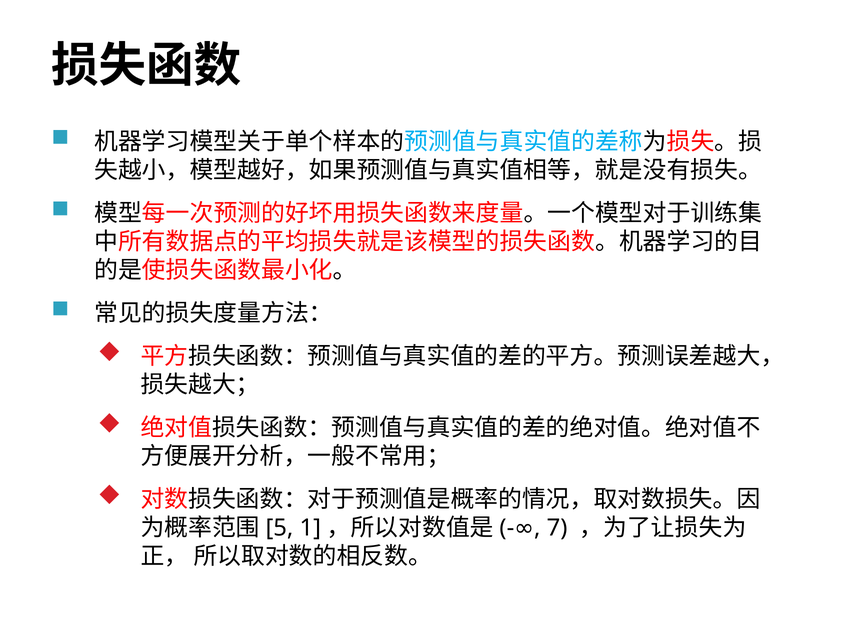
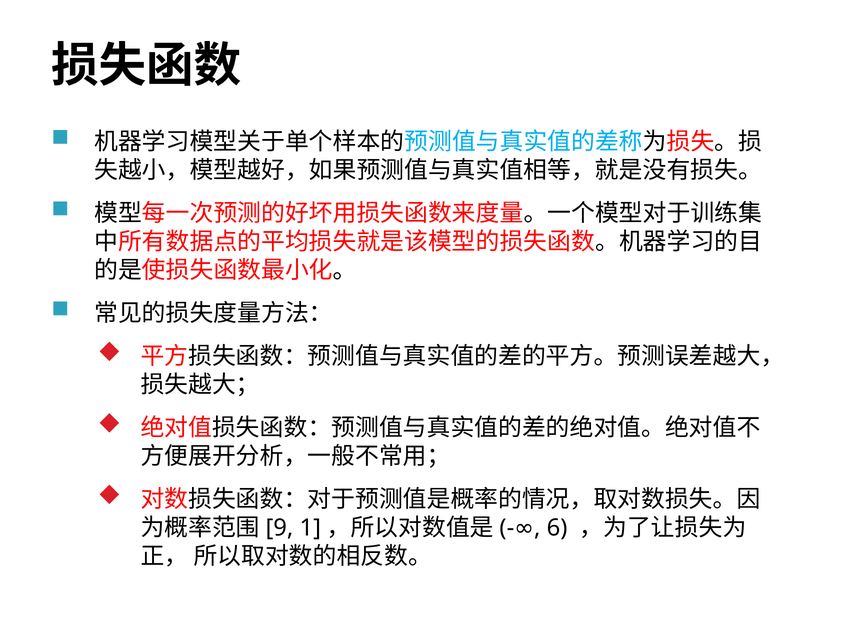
5: 5 -> 9
7: 7 -> 6
